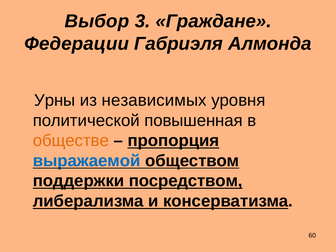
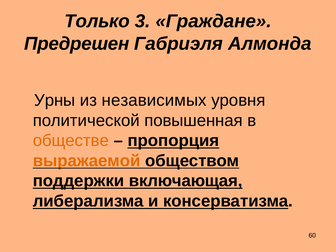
Выбор: Выбор -> Только
Федерации: Федерации -> Предрешен
выражаемой colour: blue -> orange
посредством: посредством -> включающая
